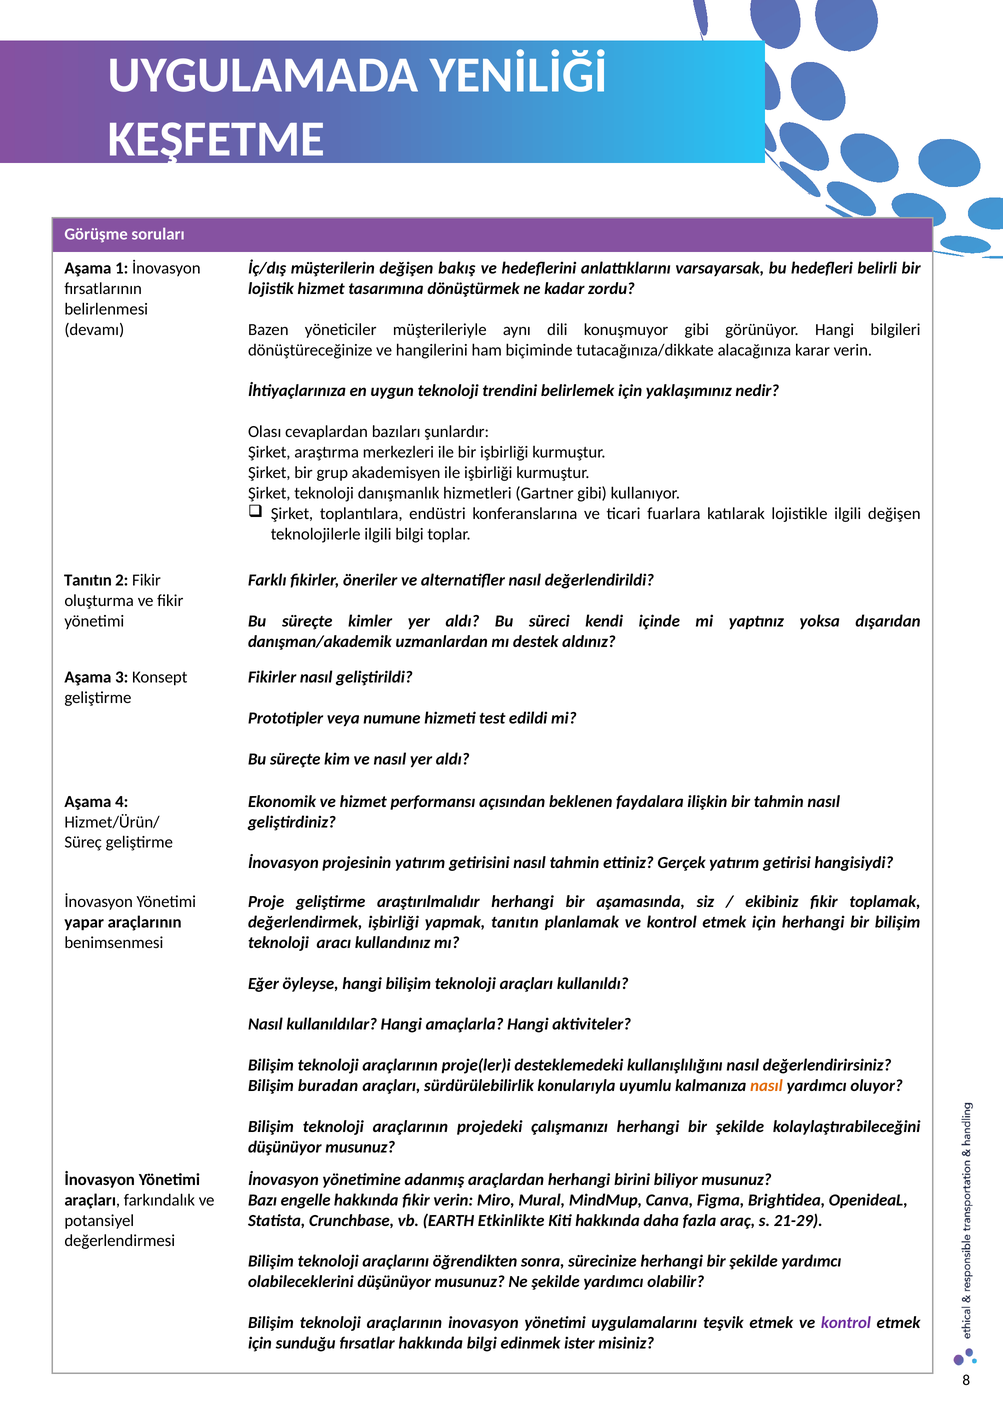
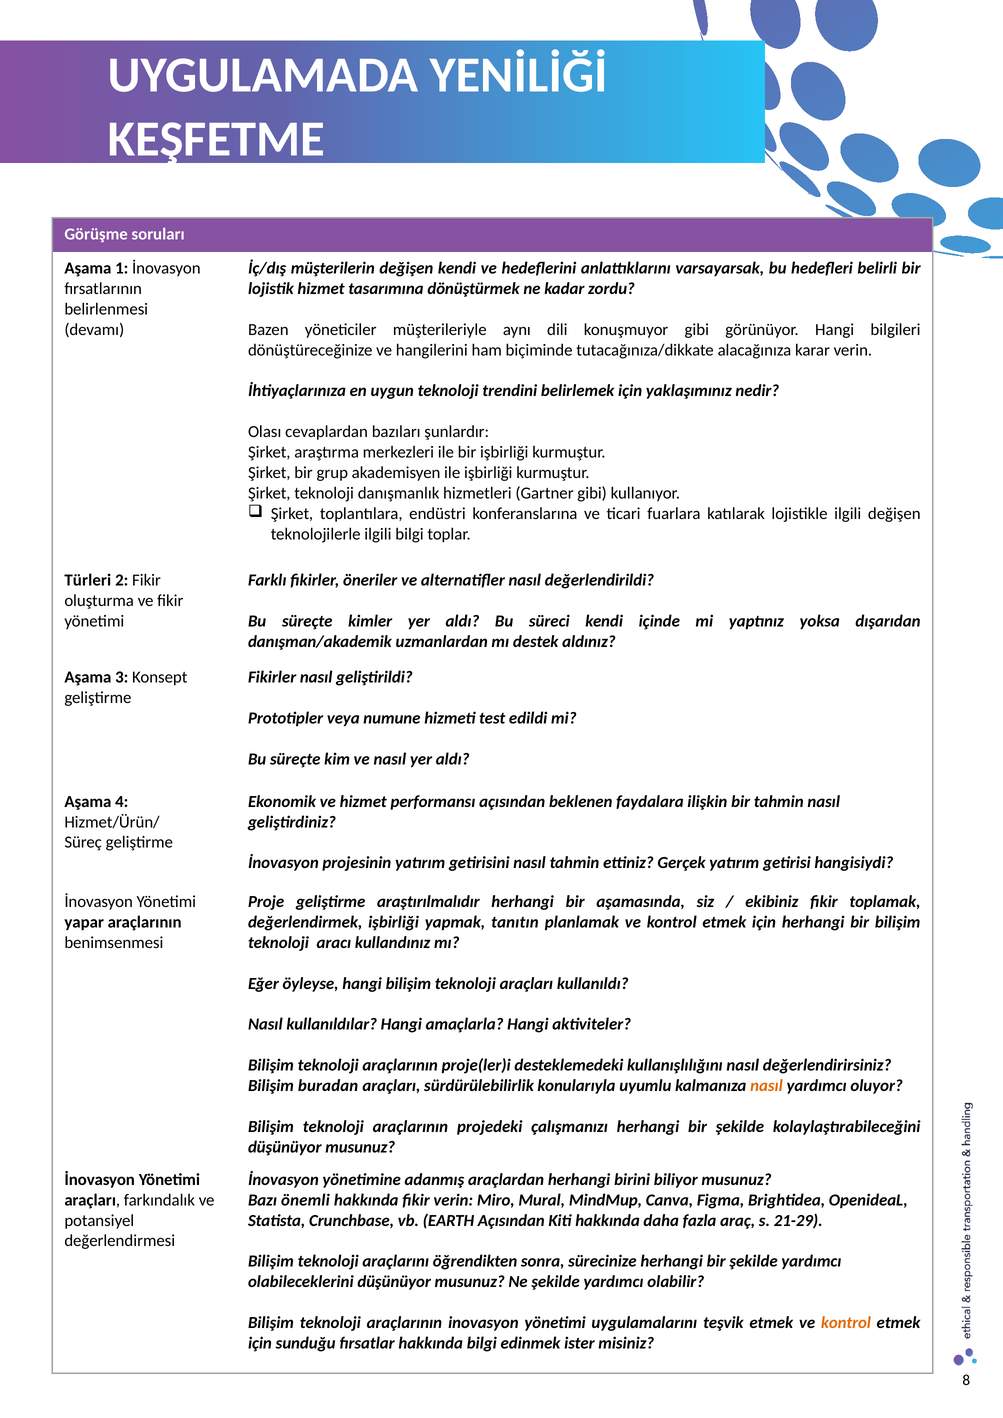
değişen bakış: bakış -> kendi
Tanıtın at (88, 581): Tanıtın -> Türleri
engelle: engelle -> önemli
EARTH Etkinlikte: Etkinlikte -> Açısından
kontrol at (846, 1323) colour: purple -> orange
